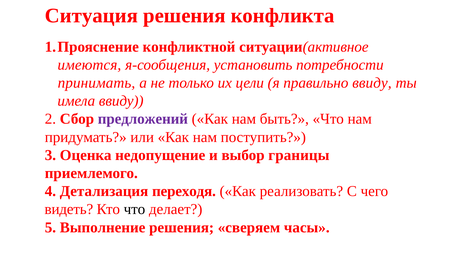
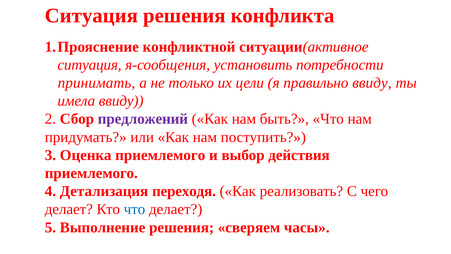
имеются at (89, 65): имеются -> ситуация
Оценка недопущение: недопущение -> приемлемого
границы: границы -> действия
видеть at (69, 209): видеть -> делает
что at (134, 209) colour: black -> blue
